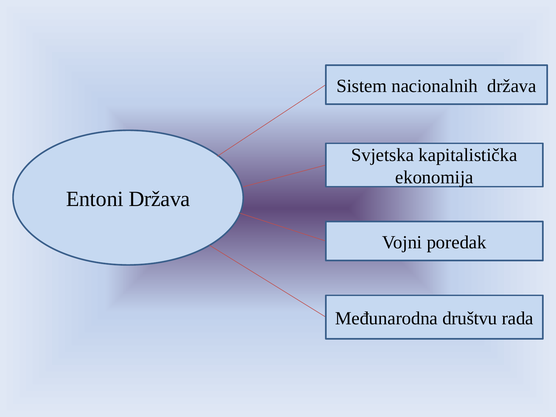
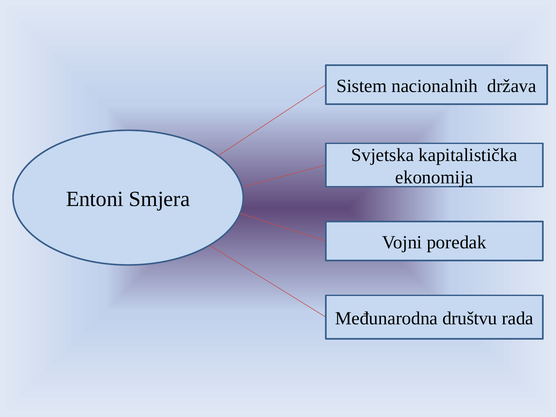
Entoni Država: Država -> Smjera
